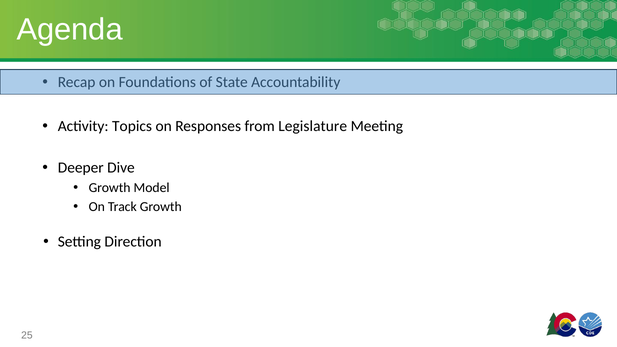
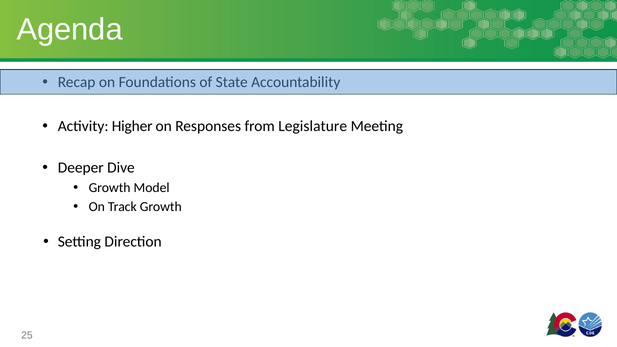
Topics: Topics -> Higher
